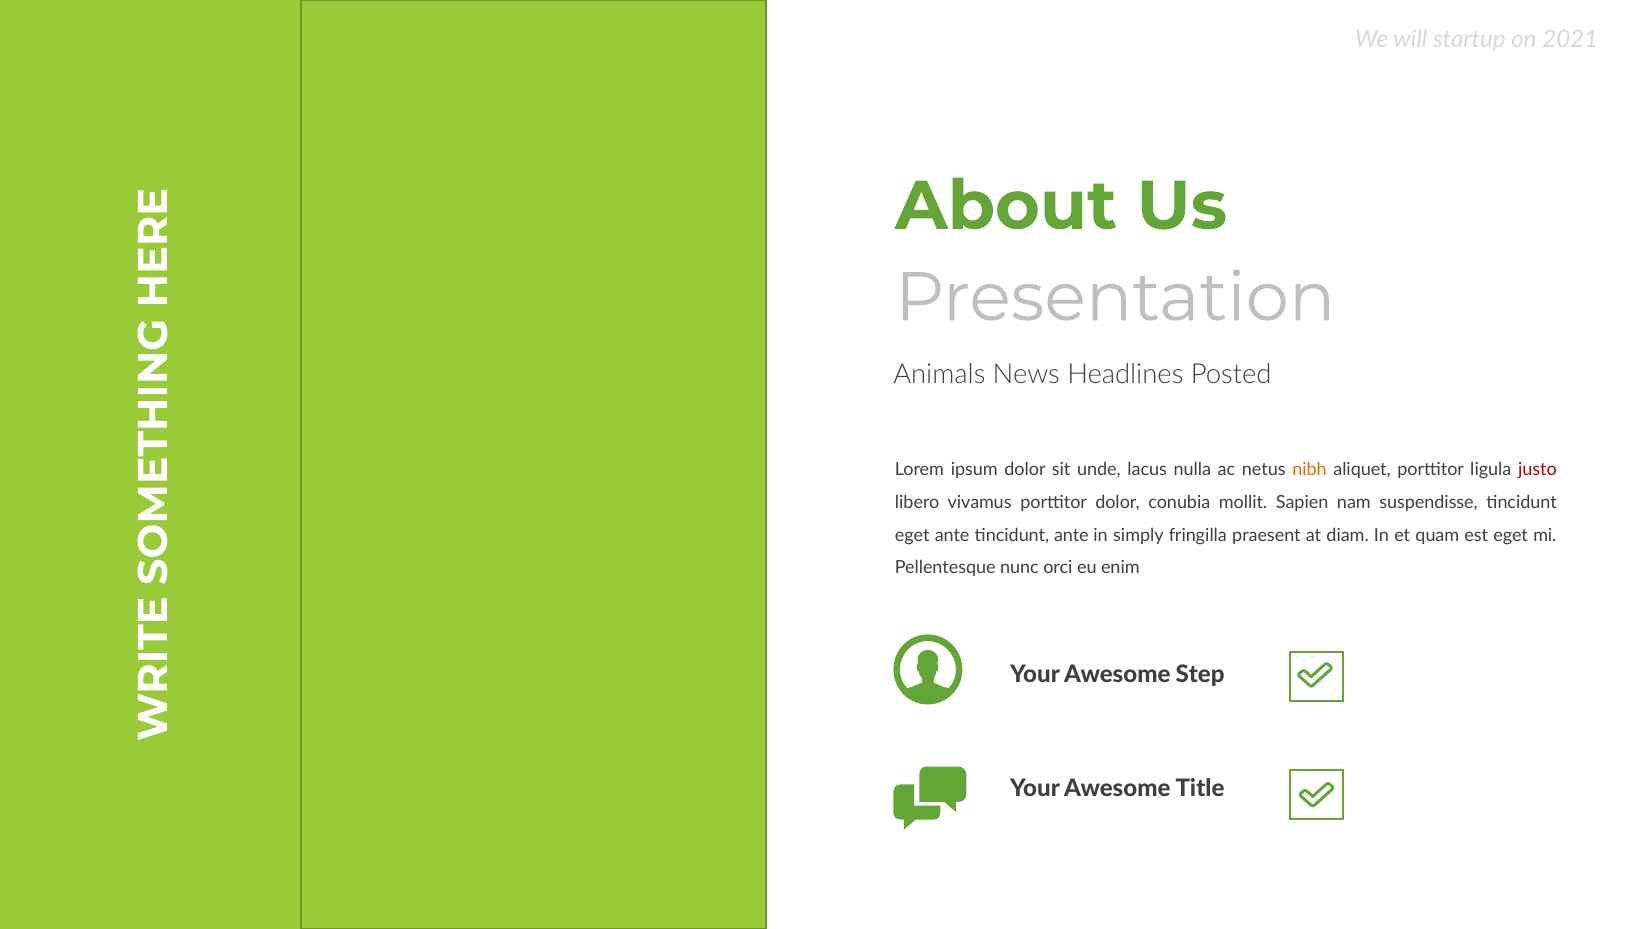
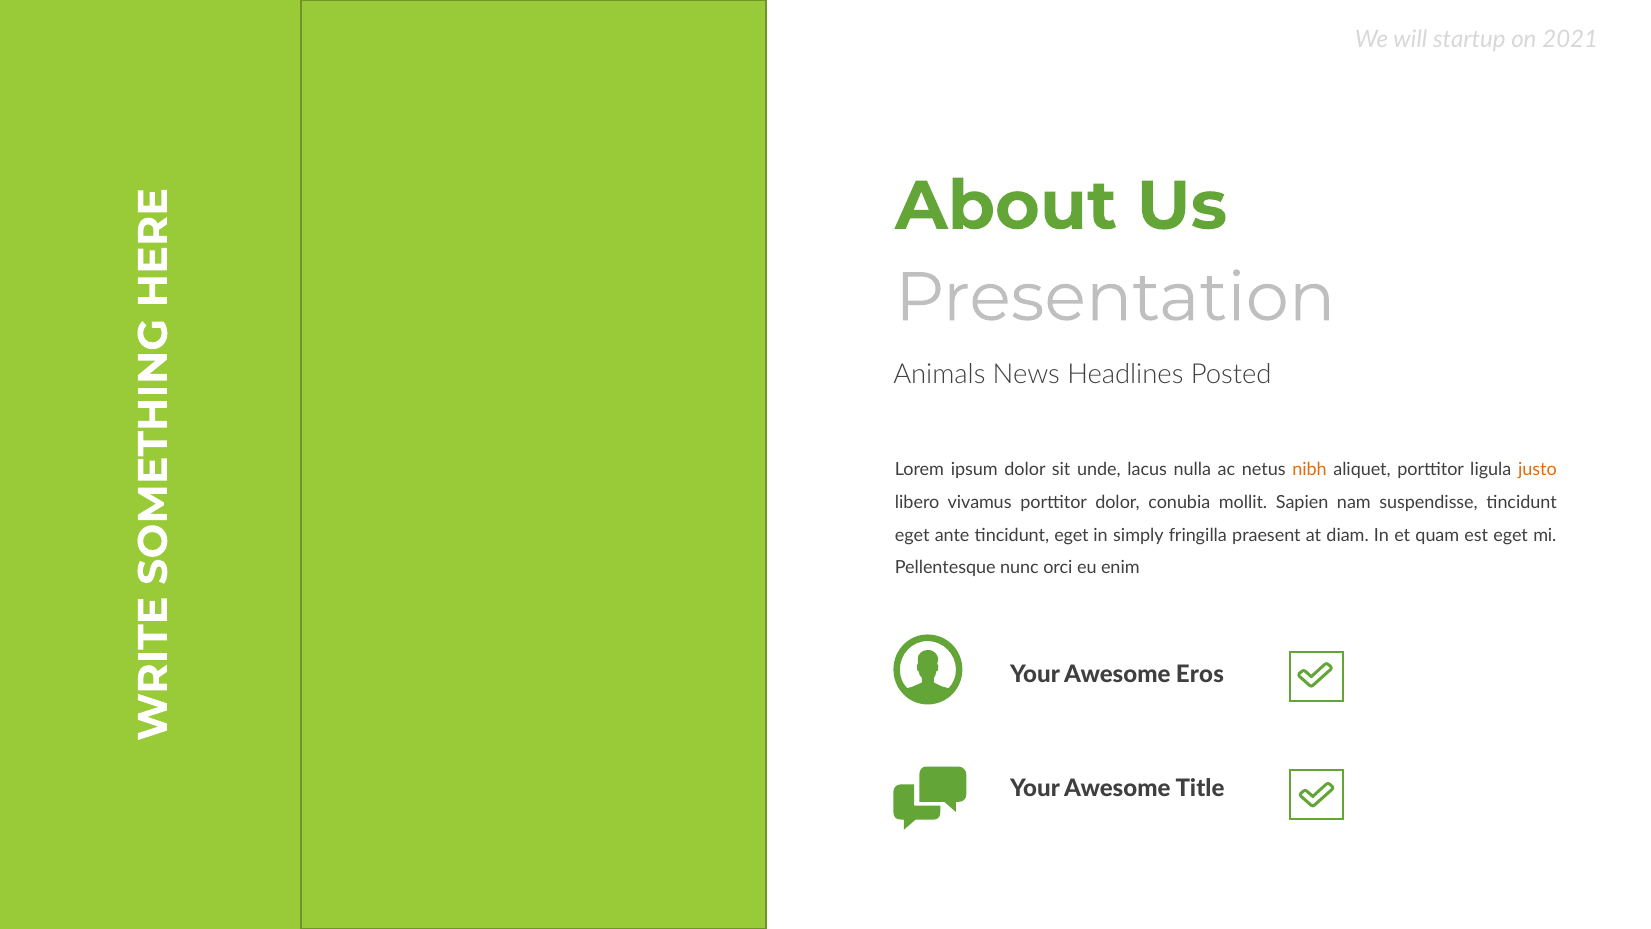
justo colour: red -> orange
ante tincidunt ante: ante -> eget
Step: Step -> Eros
